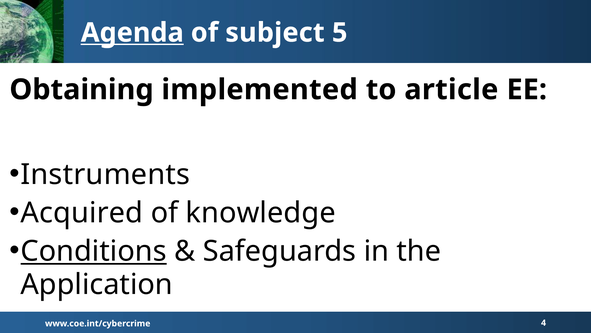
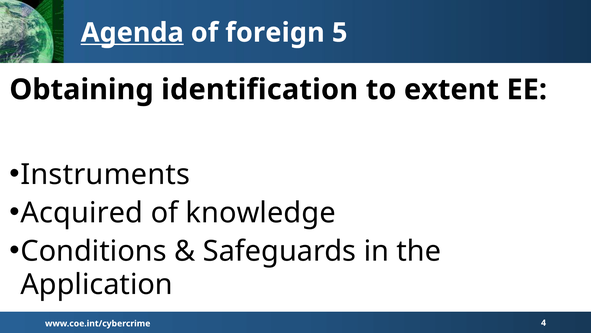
subject: subject -> foreign
implemented: implemented -> identification
article: article -> extent
Conditions underline: present -> none
